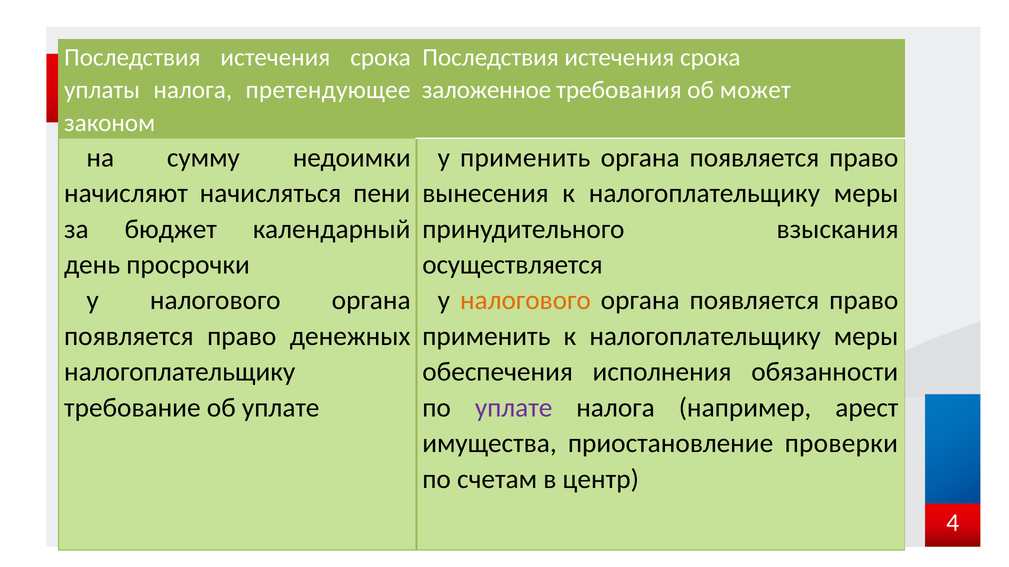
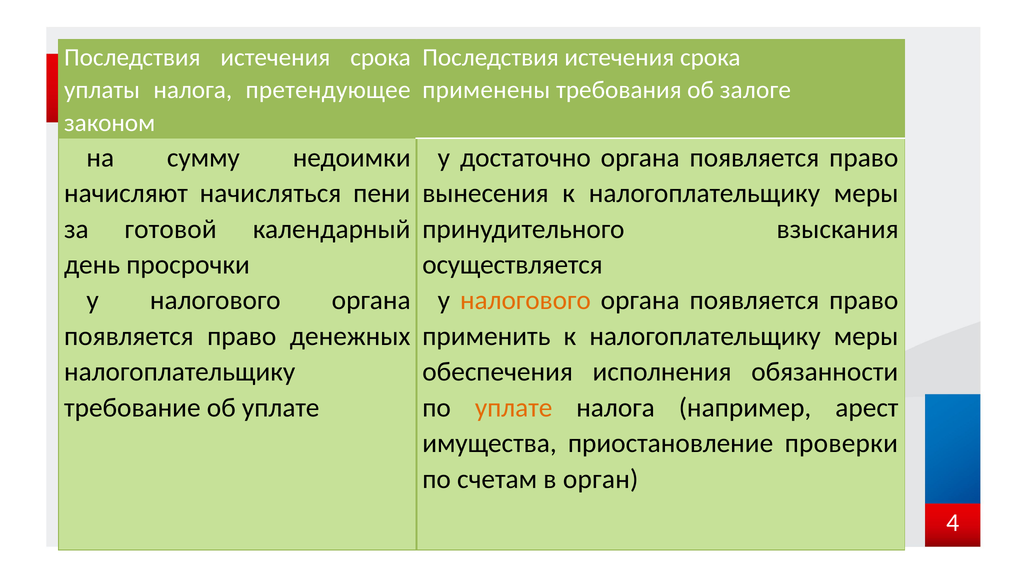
заложенное: заложенное -> применены
может: может -> залоге
у применить: применить -> достаточно
бюджет: бюджет -> готовой
уплате at (514, 408) colour: purple -> orange
центр: центр -> орган
